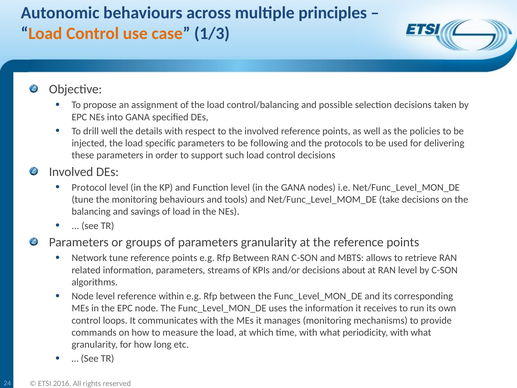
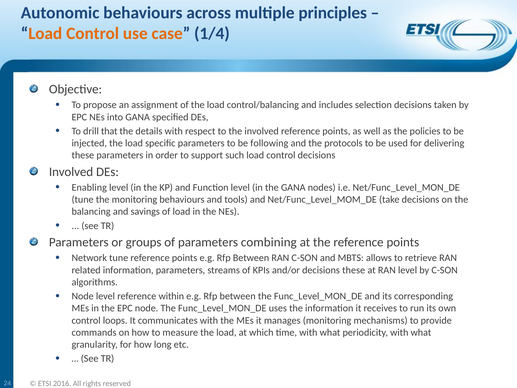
1/3: 1/3 -> 1/4
possible: possible -> includes
drill well: well -> that
Protocol: Protocol -> Enabling
parameters granularity: granularity -> combining
decisions about: about -> these
